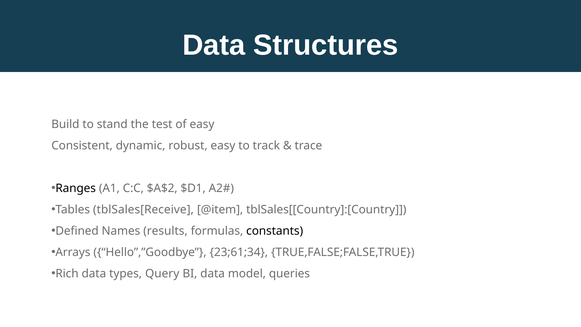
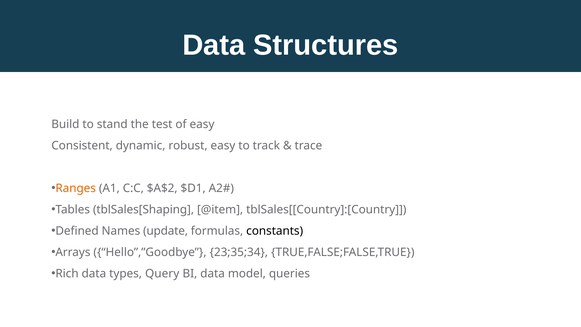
Ranges colour: black -> orange
tblSales[Receive: tblSales[Receive -> tblSales[Shaping
results: results -> update
23;61;34: 23;61;34 -> 23;35;34
